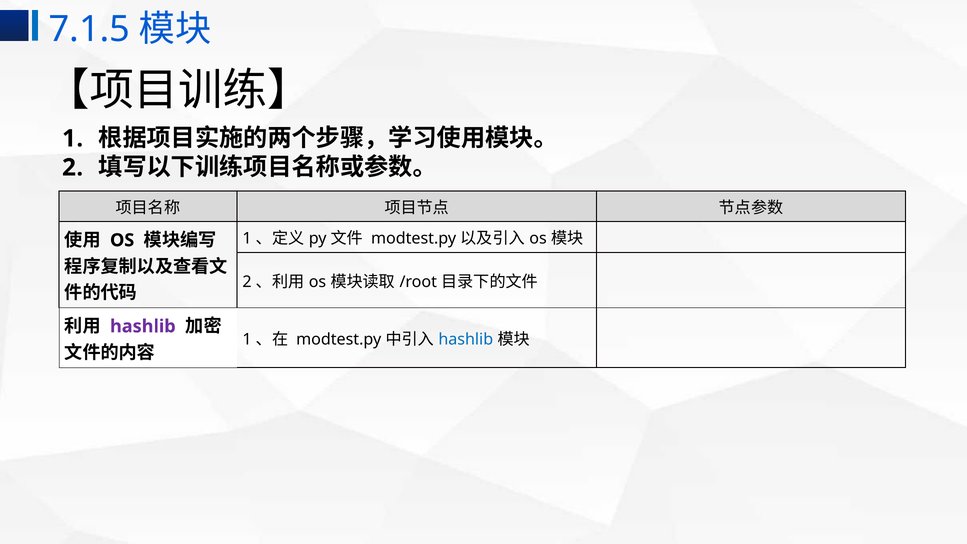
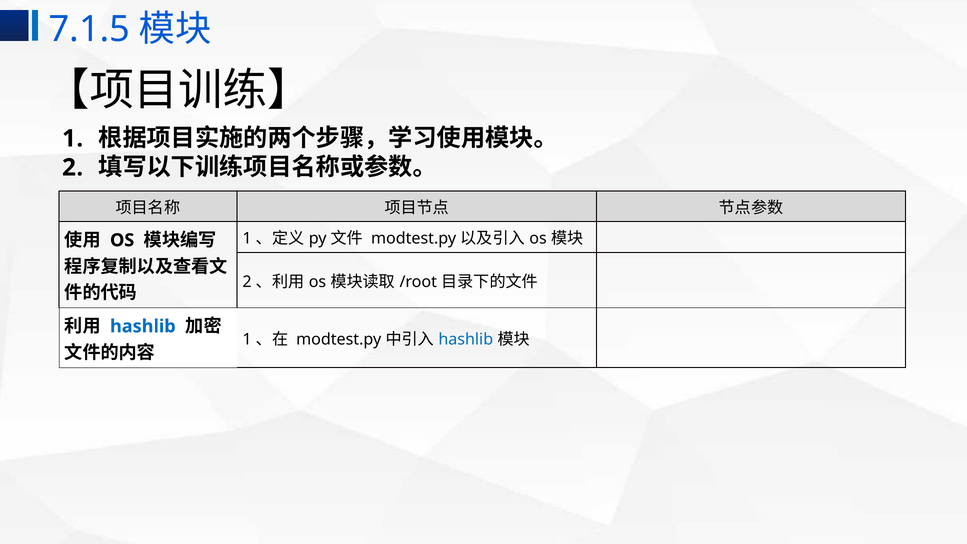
hashlib at (143, 326) colour: purple -> blue
